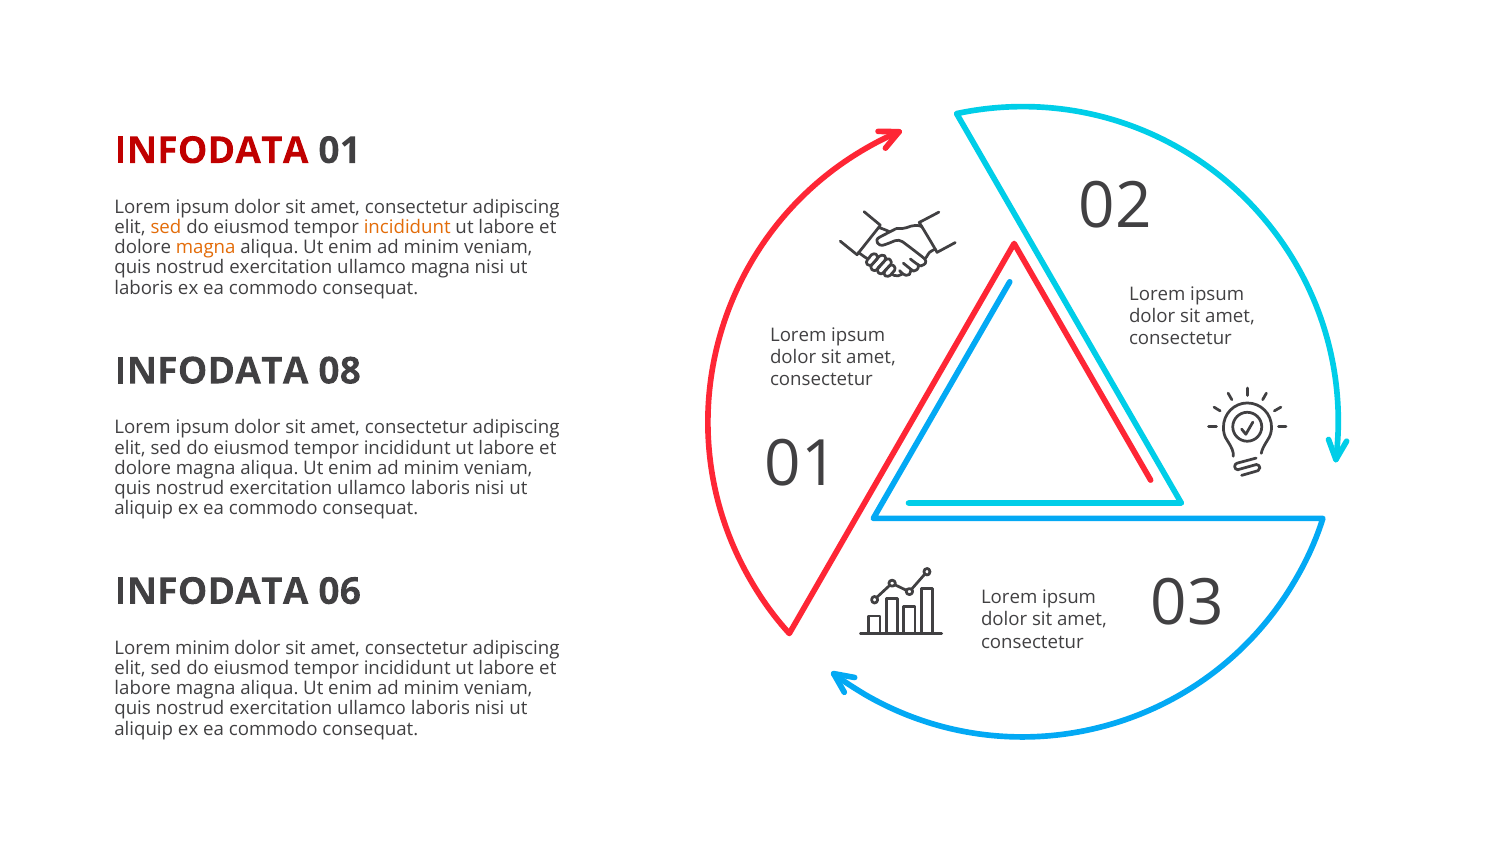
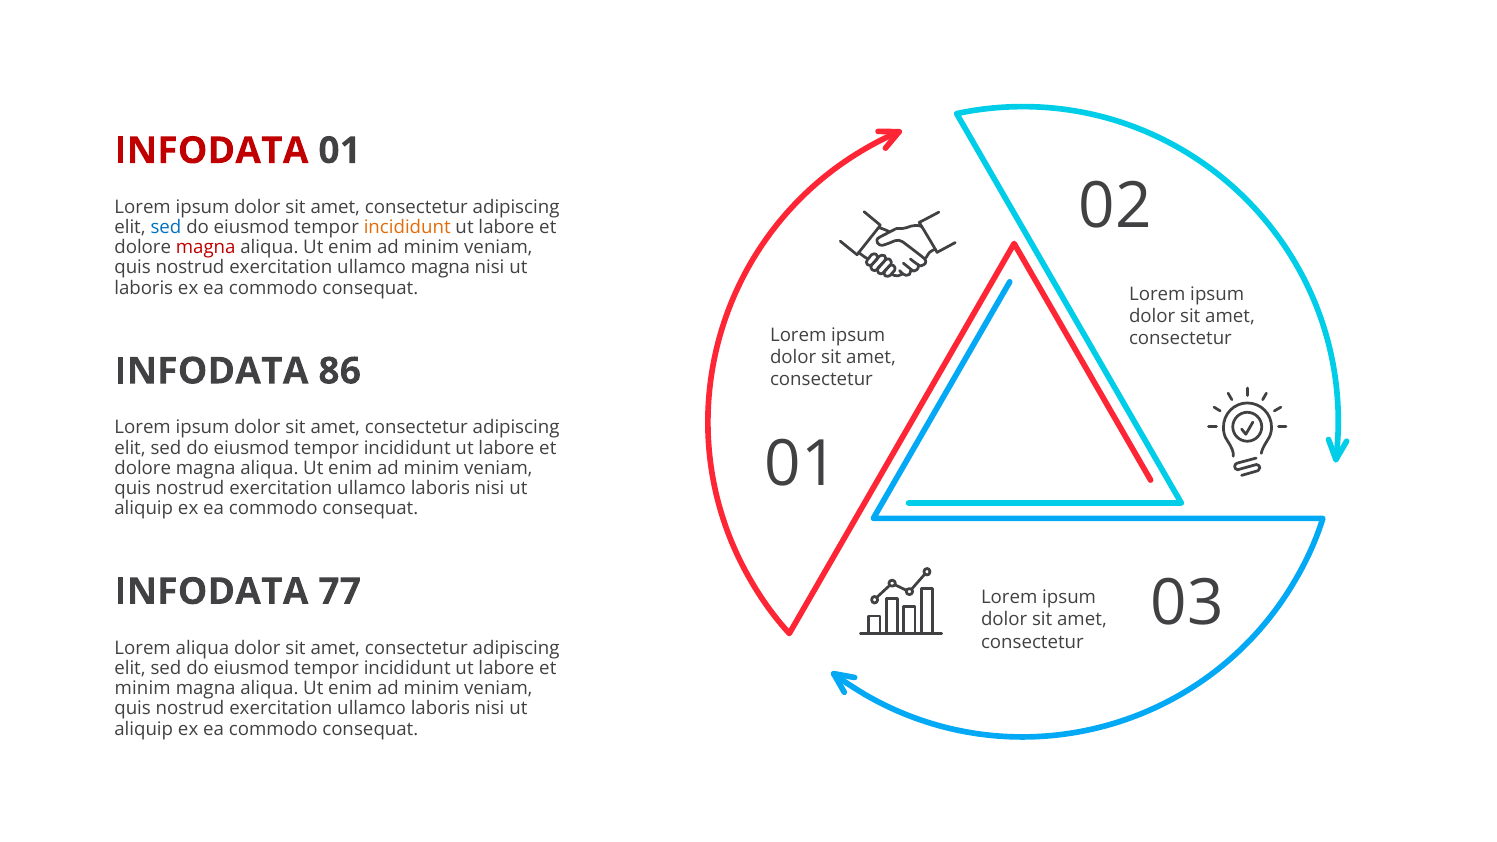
sed at (166, 227) colour: orange -> blue
magna at (206, 248) colour: orange -> red
08: 08 -> 86
06: 06 -> 77
Lorem minim: minim -> aliqua
labore at (143, 689): labore -> minim
